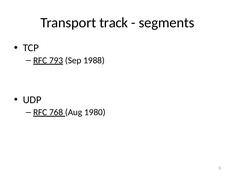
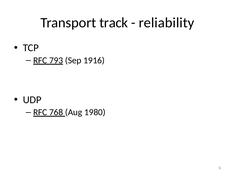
segments: segments -> reliability
1988: 1988 -> 1916
